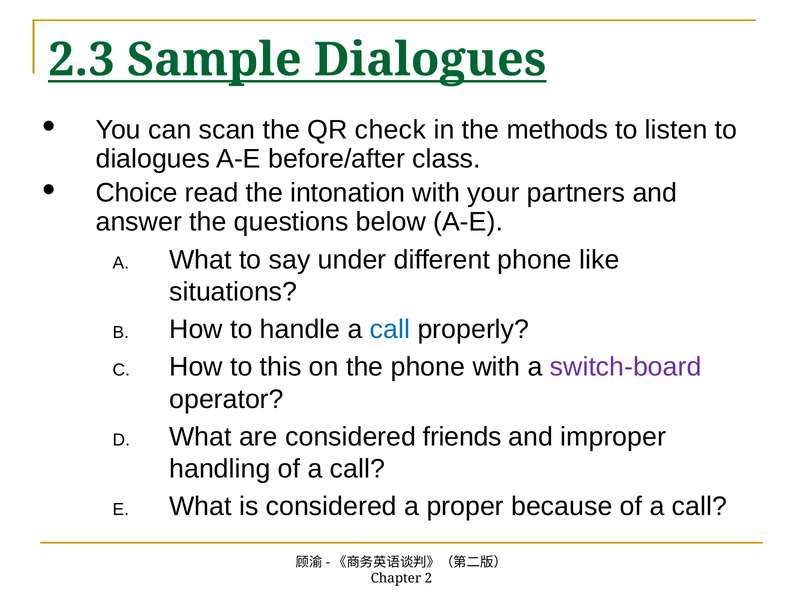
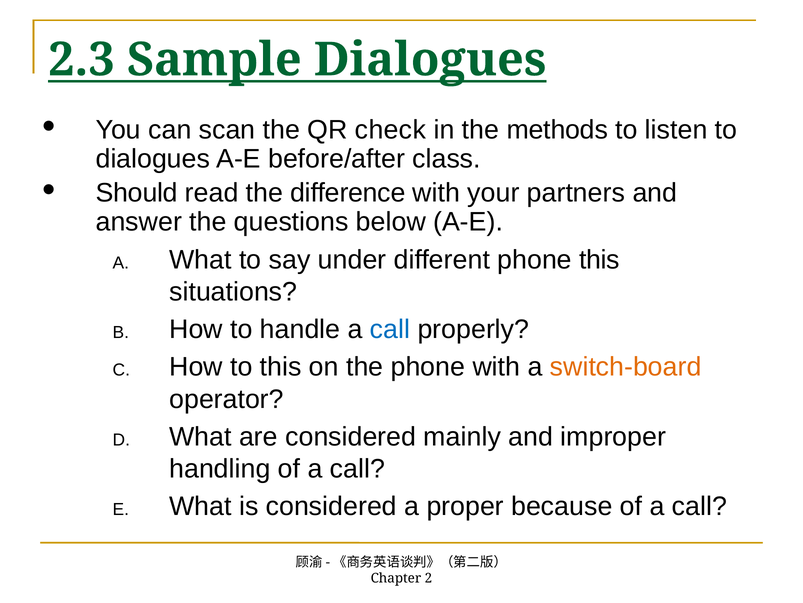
Choice: Choice -> Should
intonation: intonation -> difference
phone like: like -> this
switch-board colour: purple -> orange
friends: friends -> mainly
